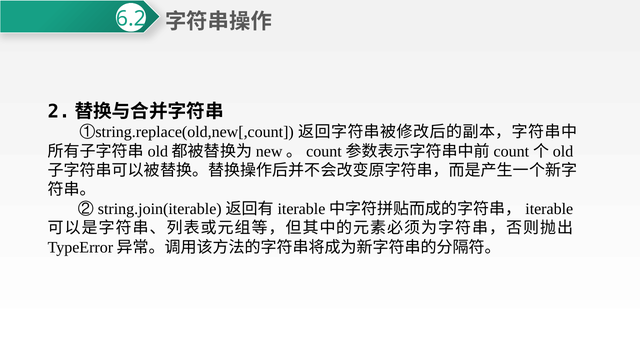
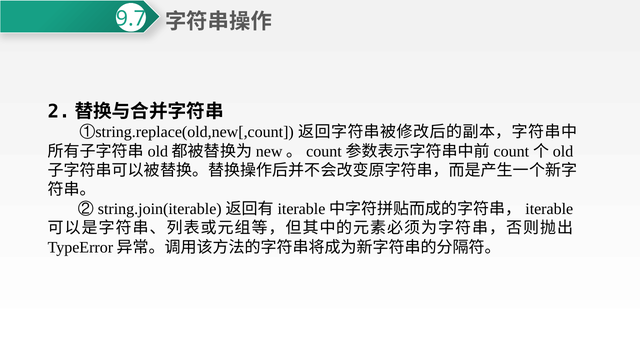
6.2: 6.2 -> 9.7
